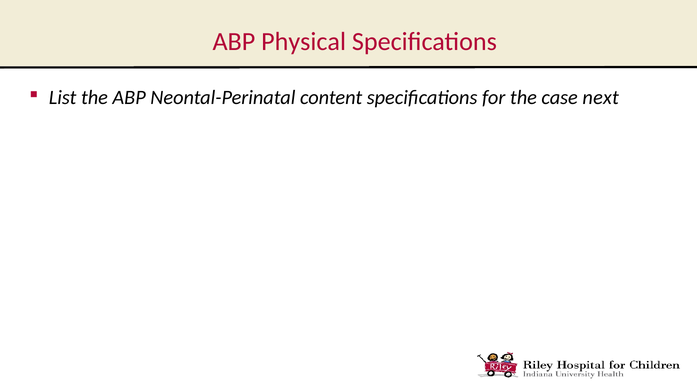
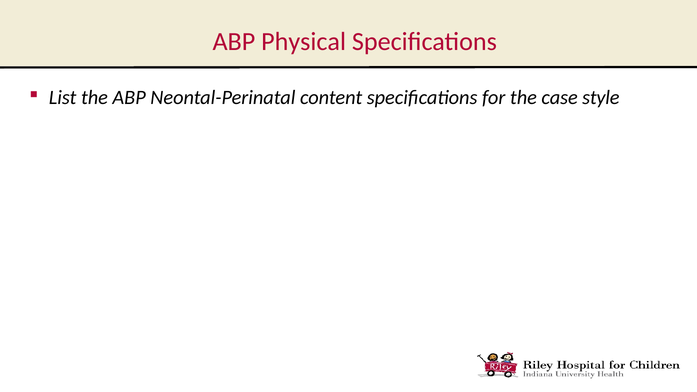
next: next -> style
